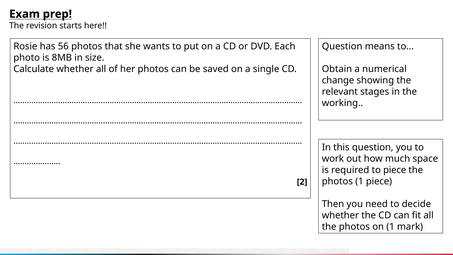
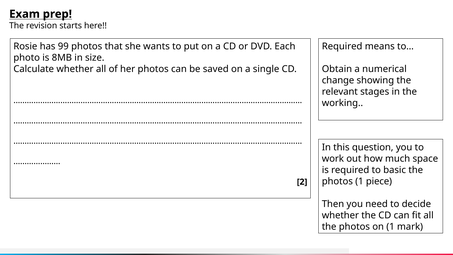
56: 56 -> 99
Question at (342, 46): Question -> Required
to piece: piece -> basic
